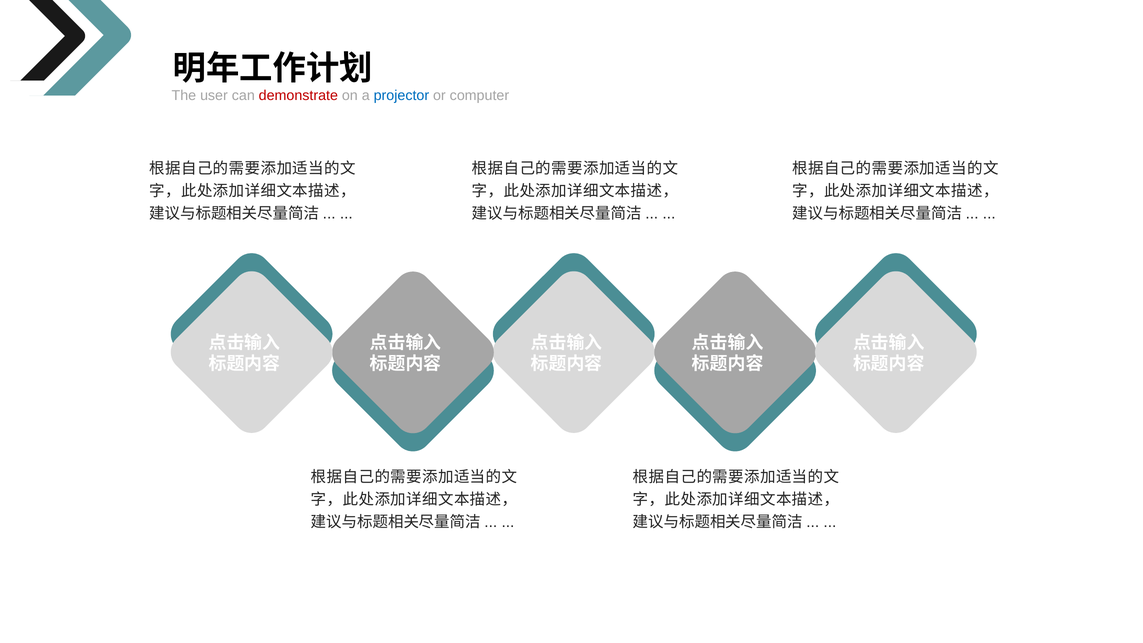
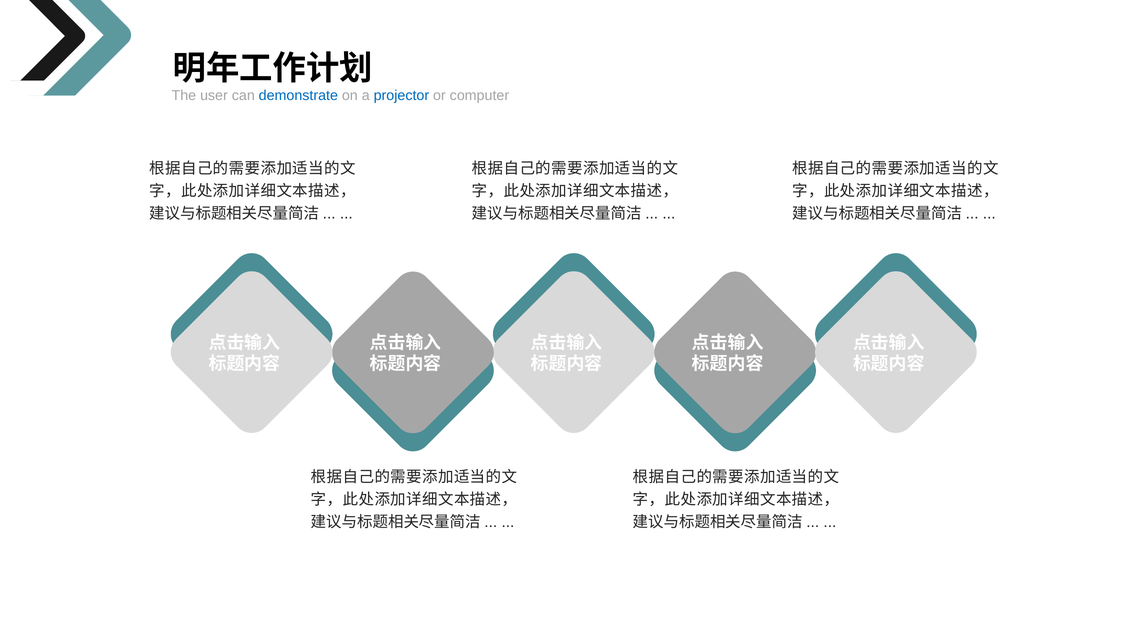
demonstrate colour: red -> blue
